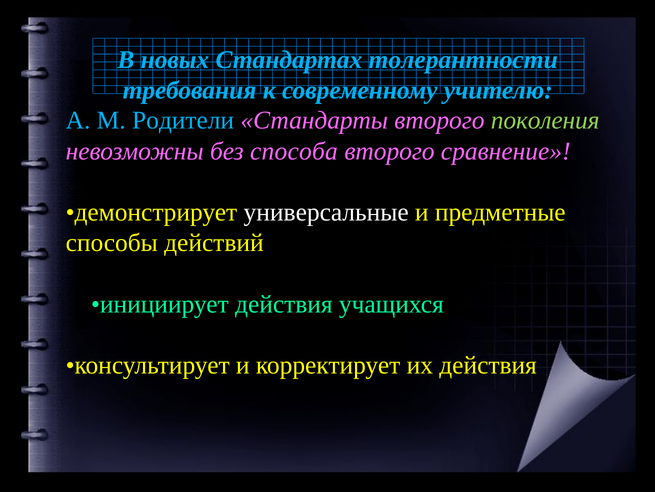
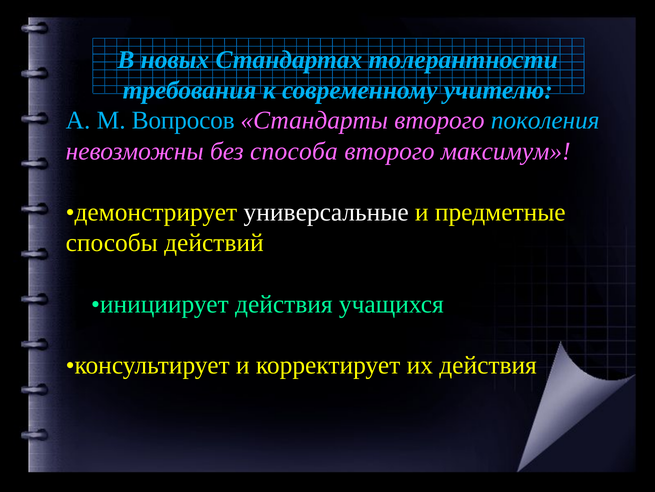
Родители: Родители -> Вопросов
поколения colour: light green -> light blue
сравнение: сравнение -> максимум
